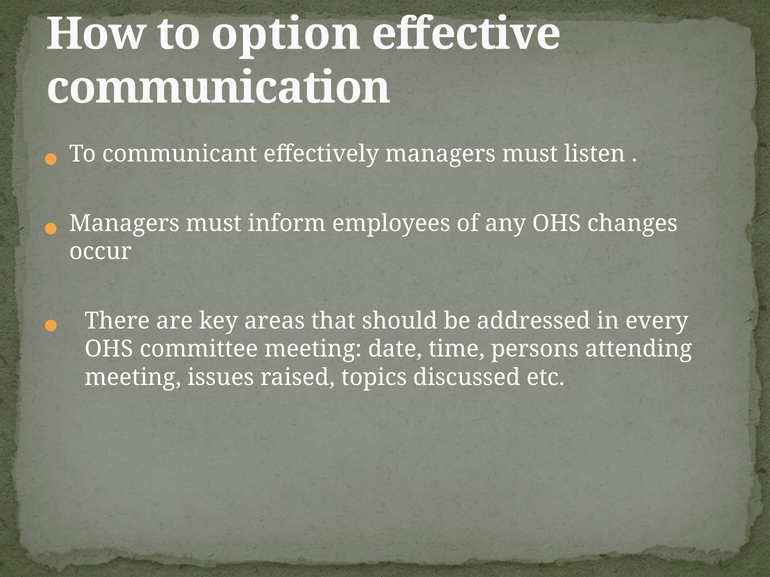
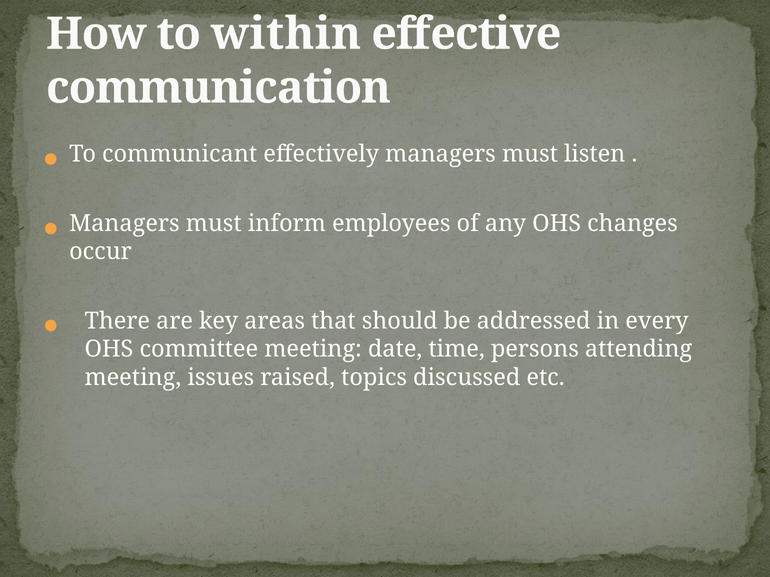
option: option -> within
